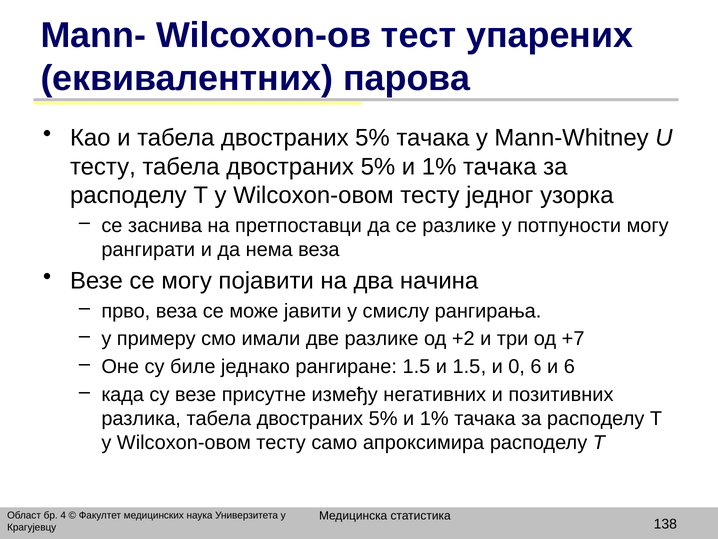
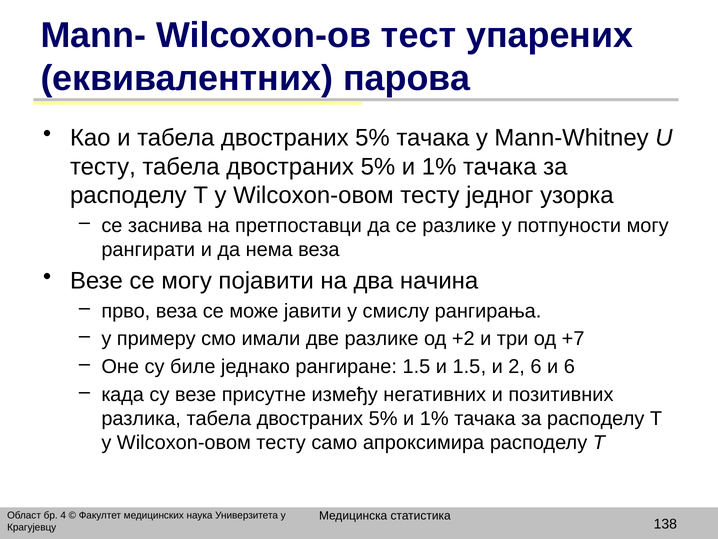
0: 0 -> 2
